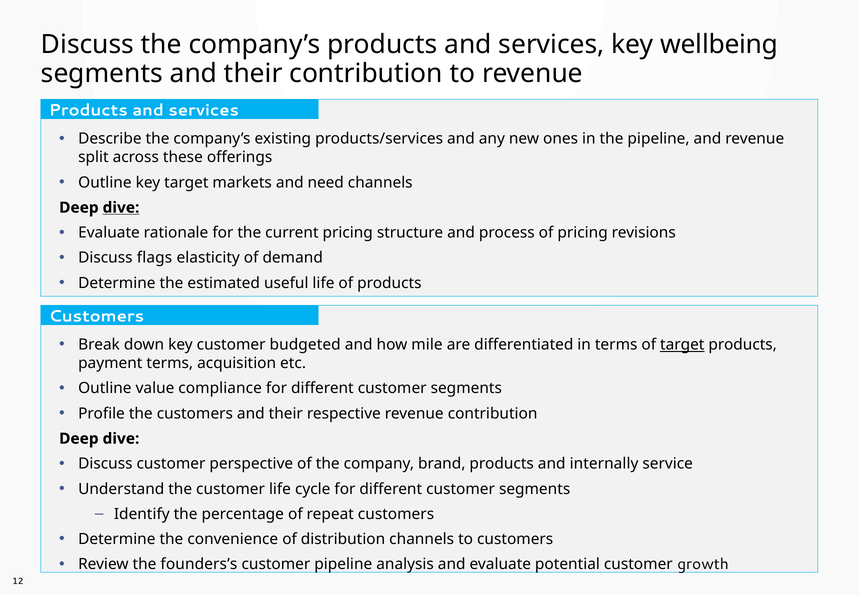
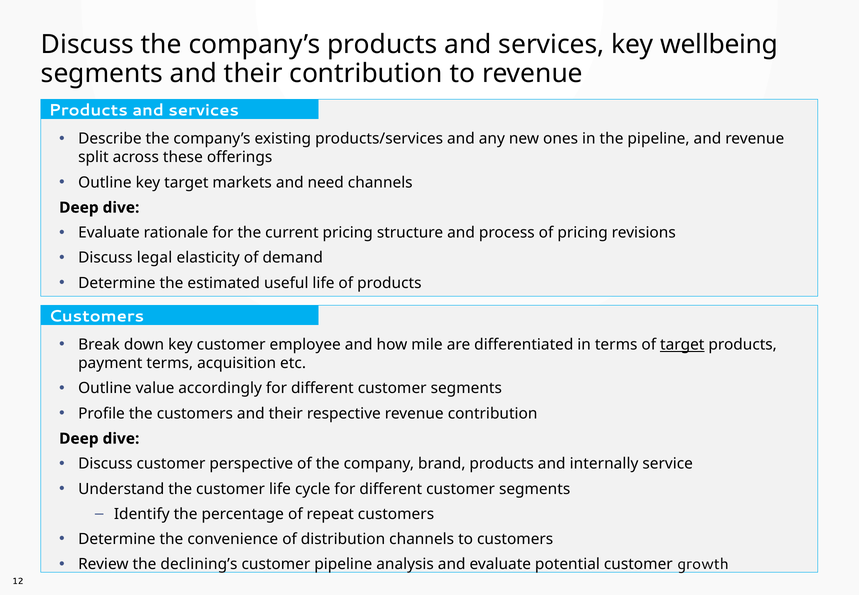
dive at (121, 207) underline: present -> none
flags: flags -> legal
budgeted: budgeted -> employee
compliance: compliance -> accordingly
founders’s: founders’s -> declining’s
